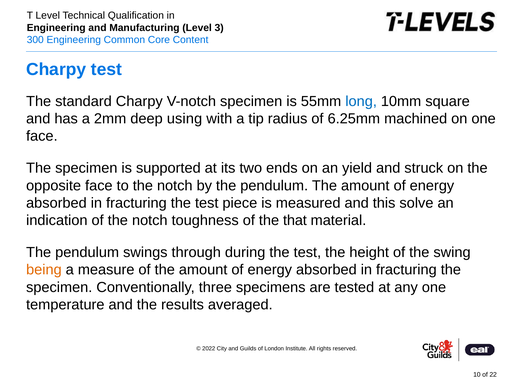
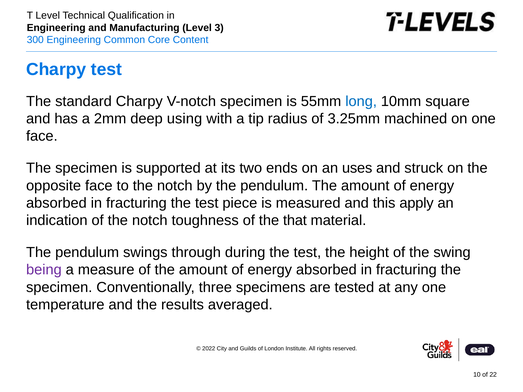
6.25mm: 6.25mm -> 3.25mm
yield: yield -> uses
solve: solve -> apply
being colour: orange -> purple
